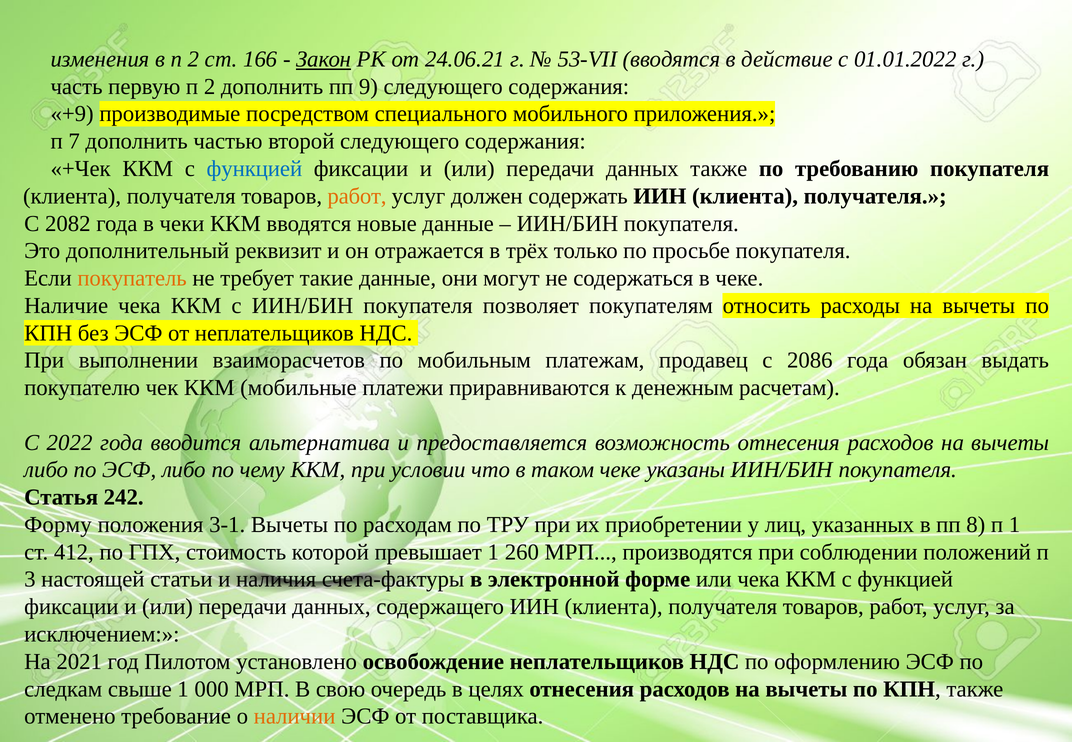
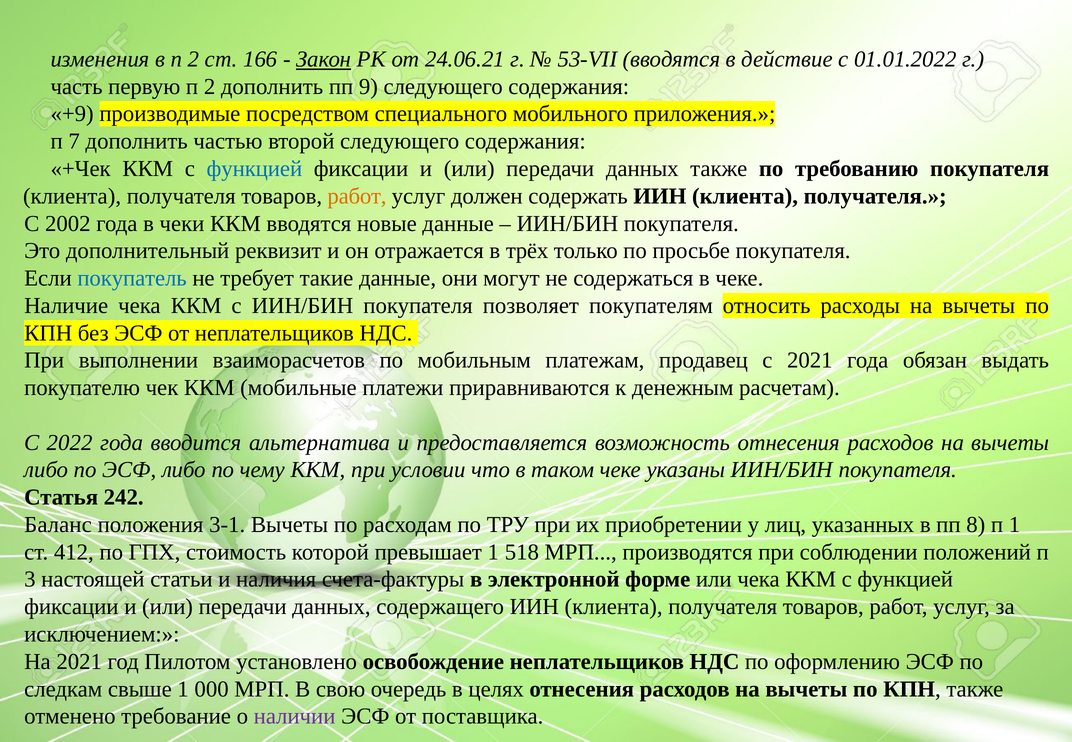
2082: 2082 -> 2002
покупатель colour: orange -> blue
с 2086: 2086 -> 2021
Форму: Форму -> Баланс
260: 260 -> 518
наличии colour: orange -> purple
